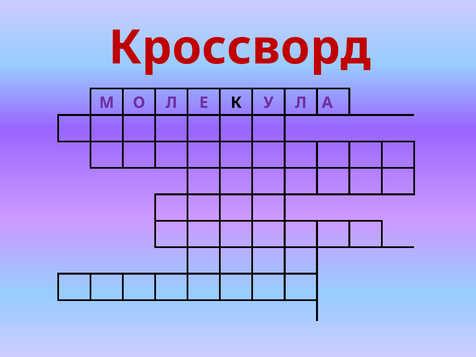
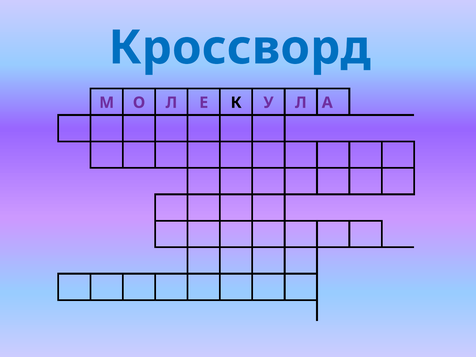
Кроссворд colour: red -> blue
